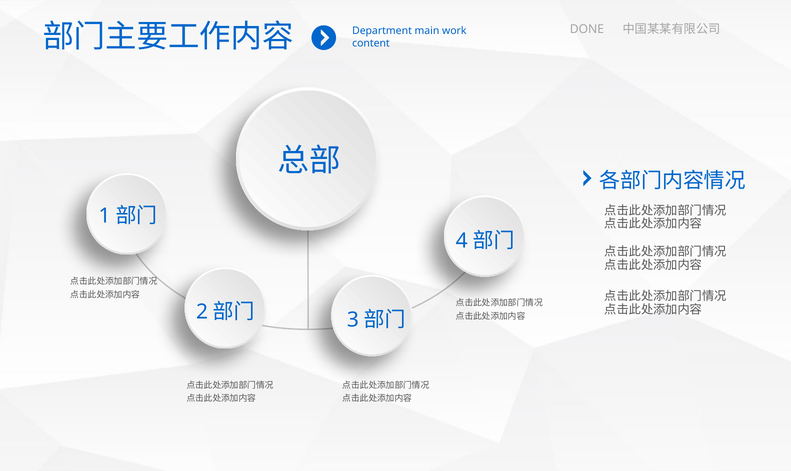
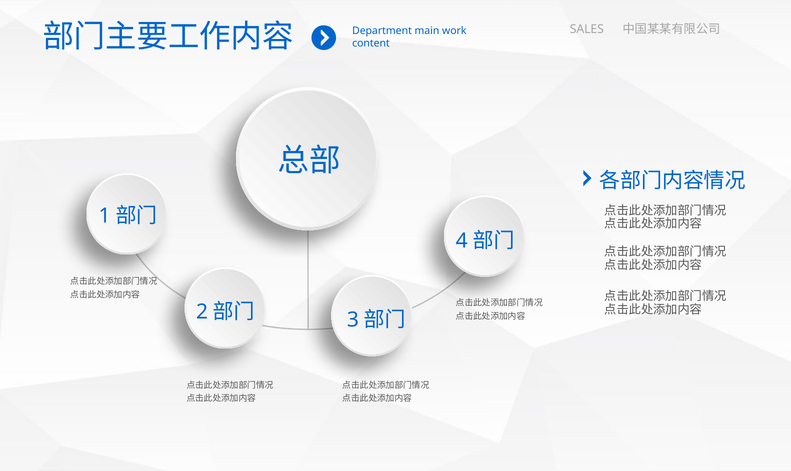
DONE: DONE -> SALES
